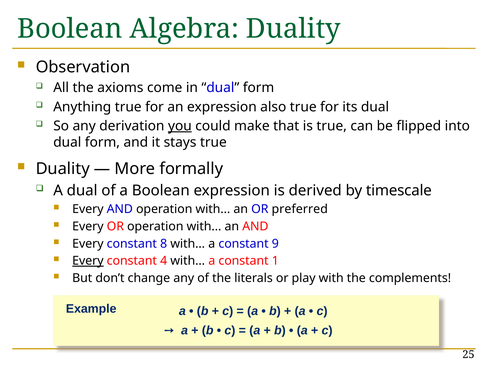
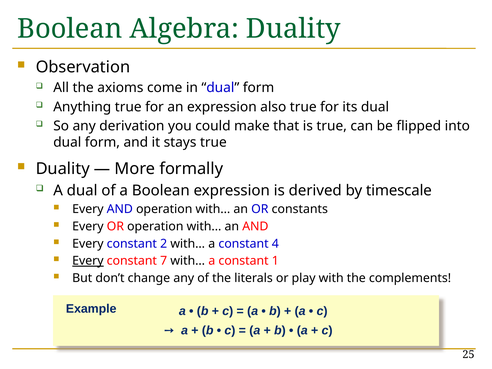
you underline: present -> none
preferred: preferred -> constants
8: 8 -> 2
9: 9 -> 4
4: 4 -> 7
